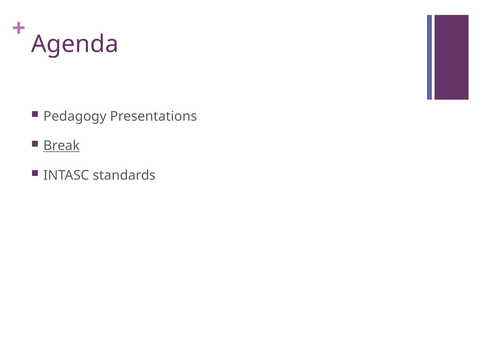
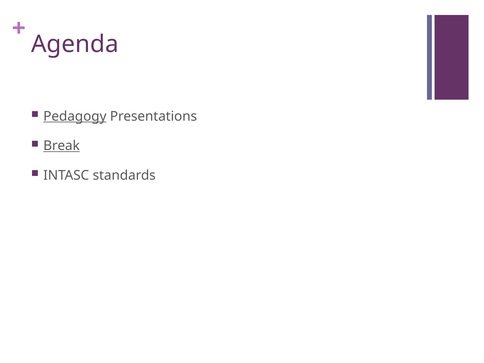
Pedagogy underline: none -> present
